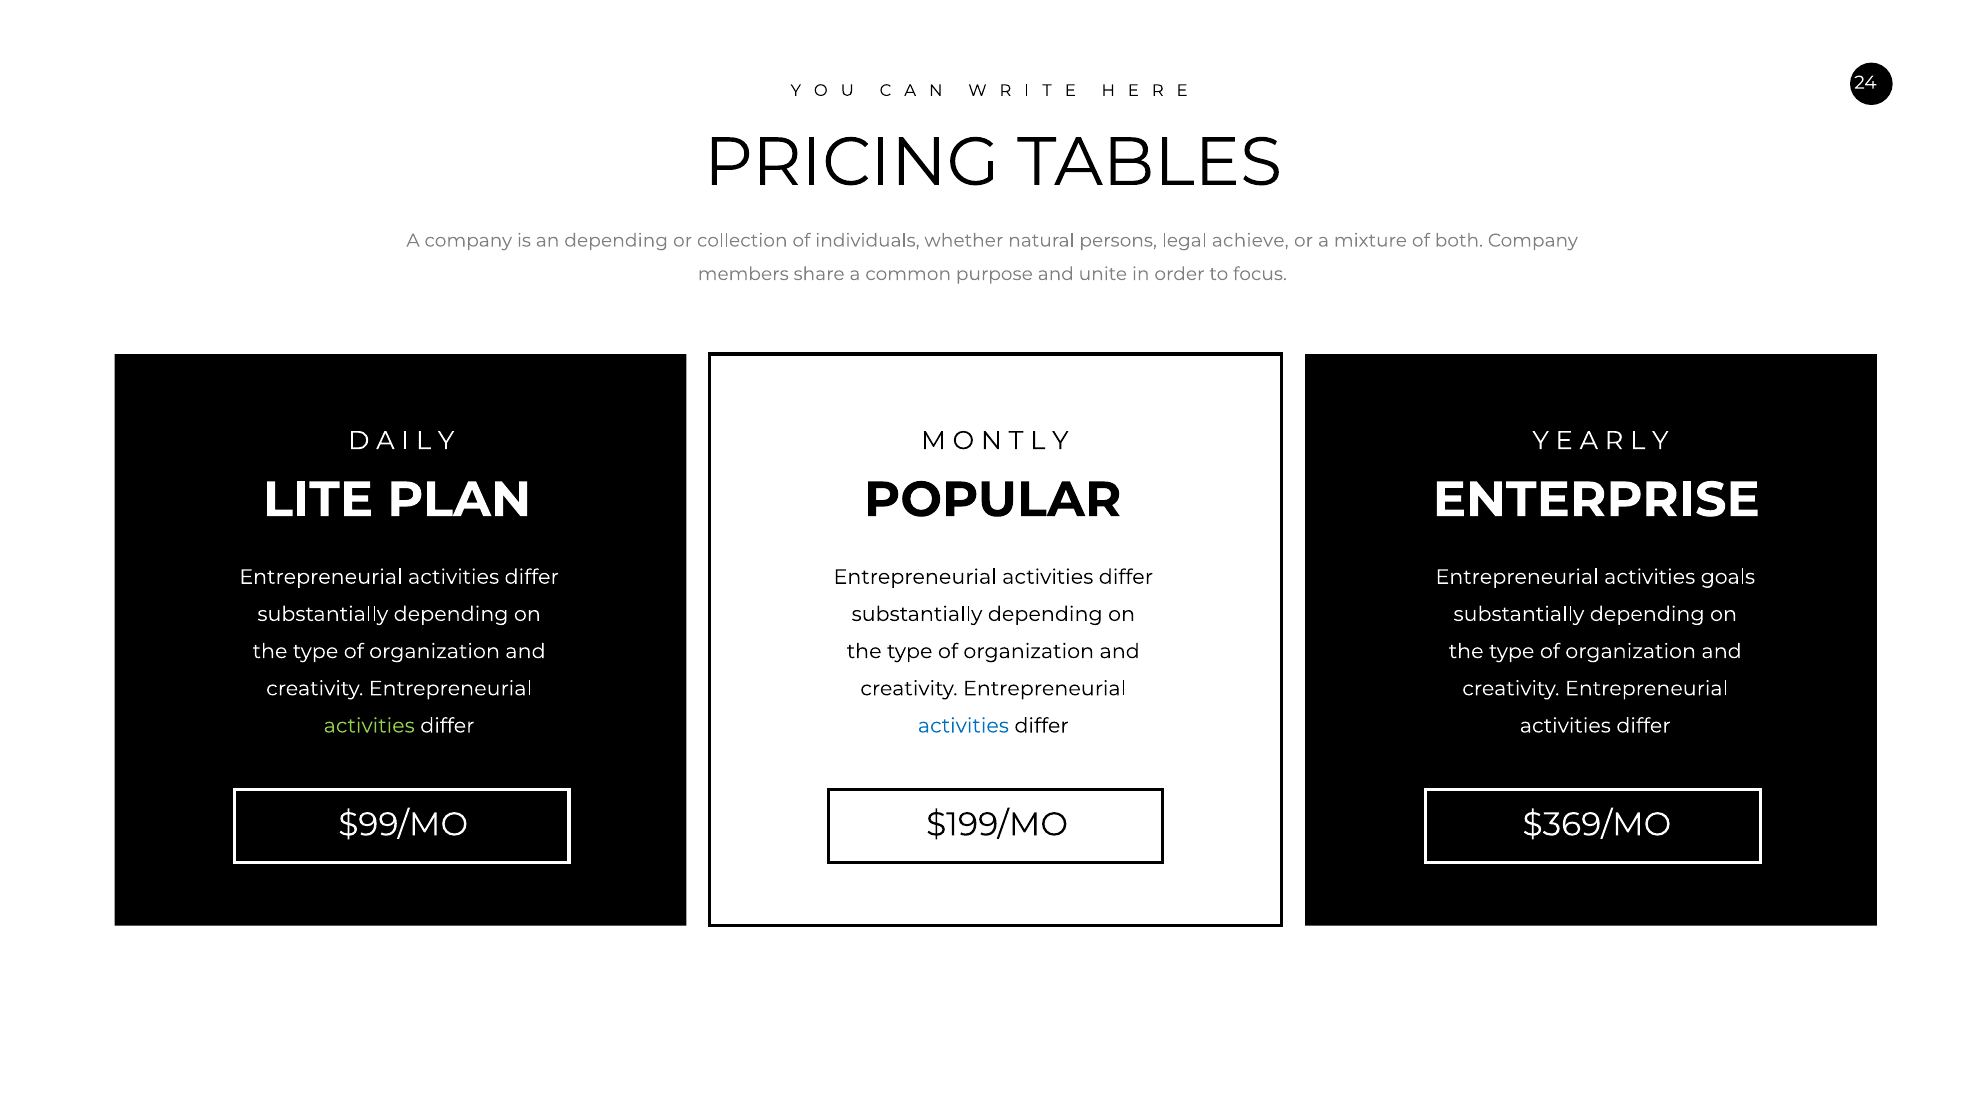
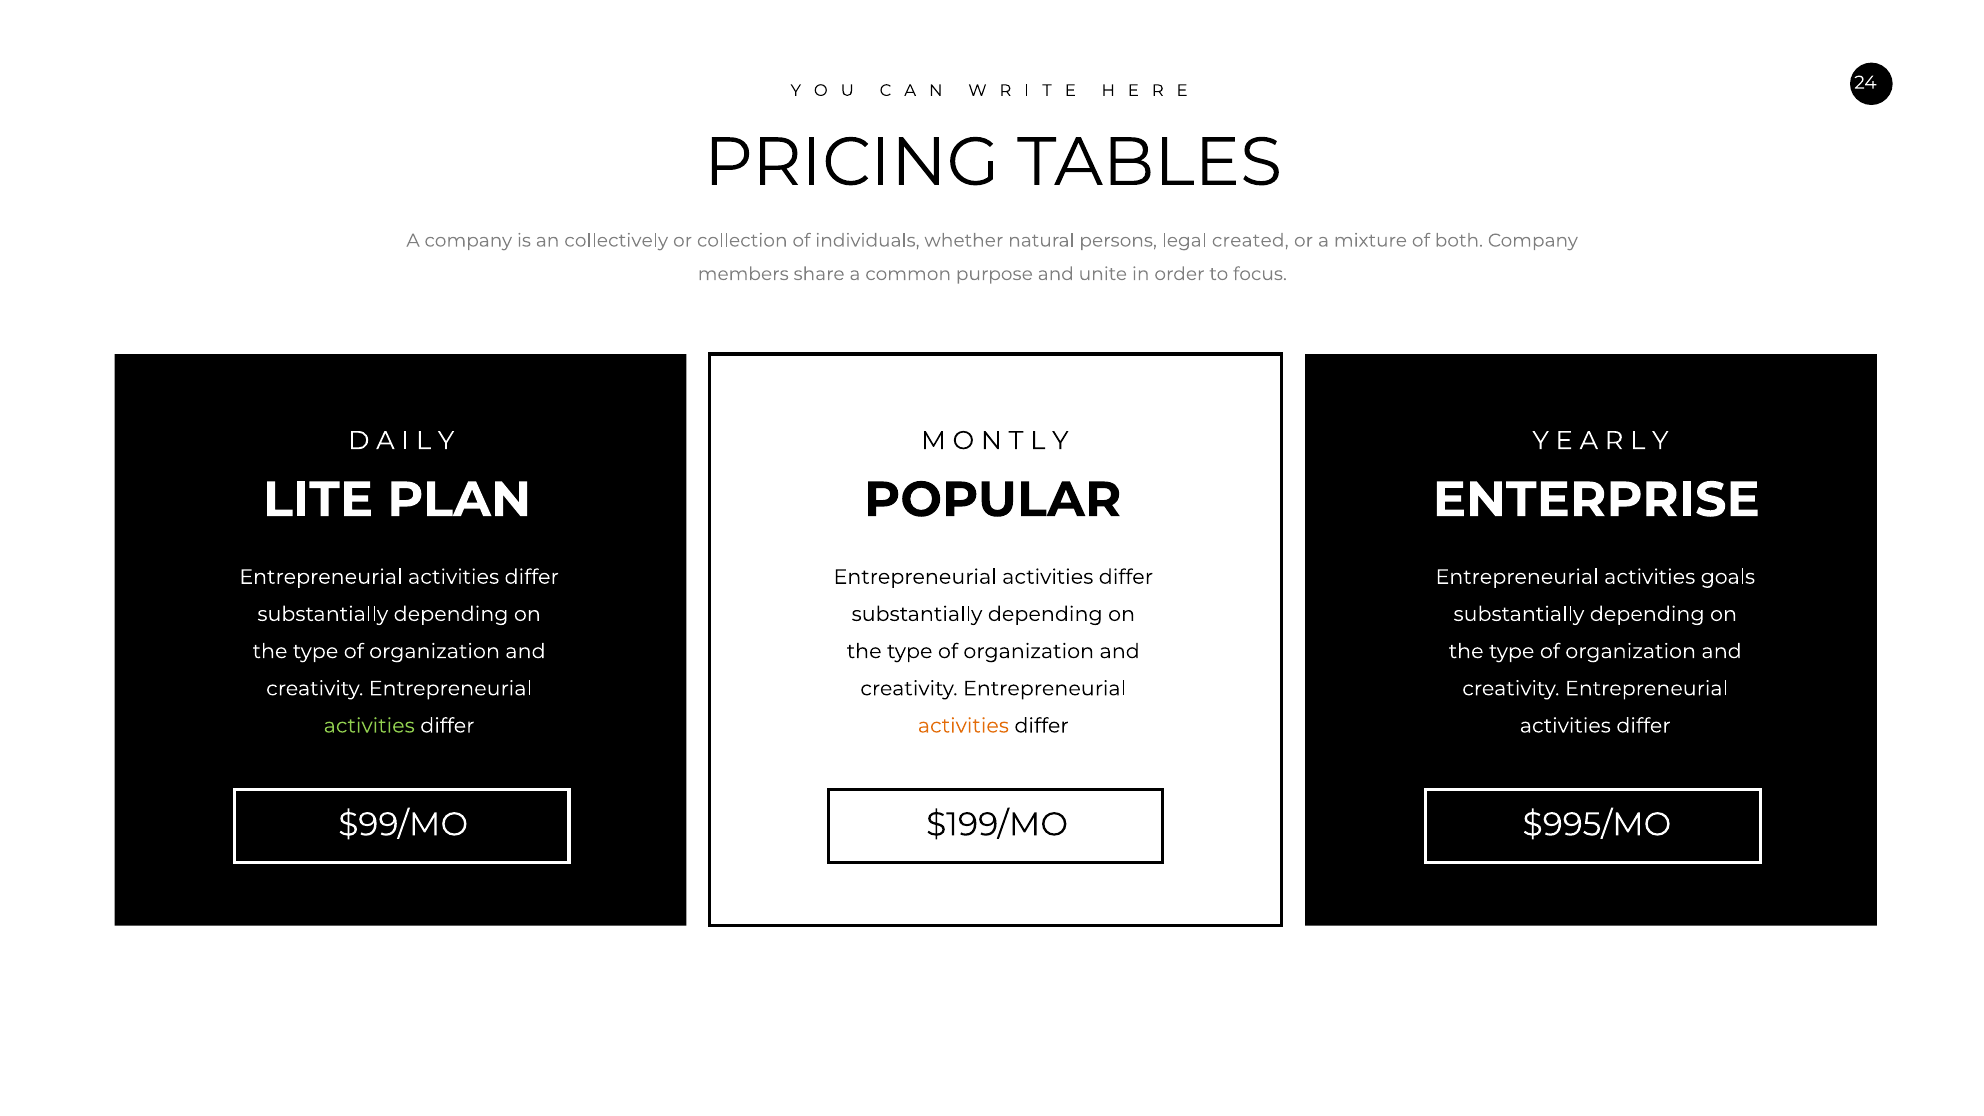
an depending: depending -> collectively
achieve: achieve -> created
activities at (963, 726) colour: blue -> orange
$369/MO: $369/MO -> $995/MO
